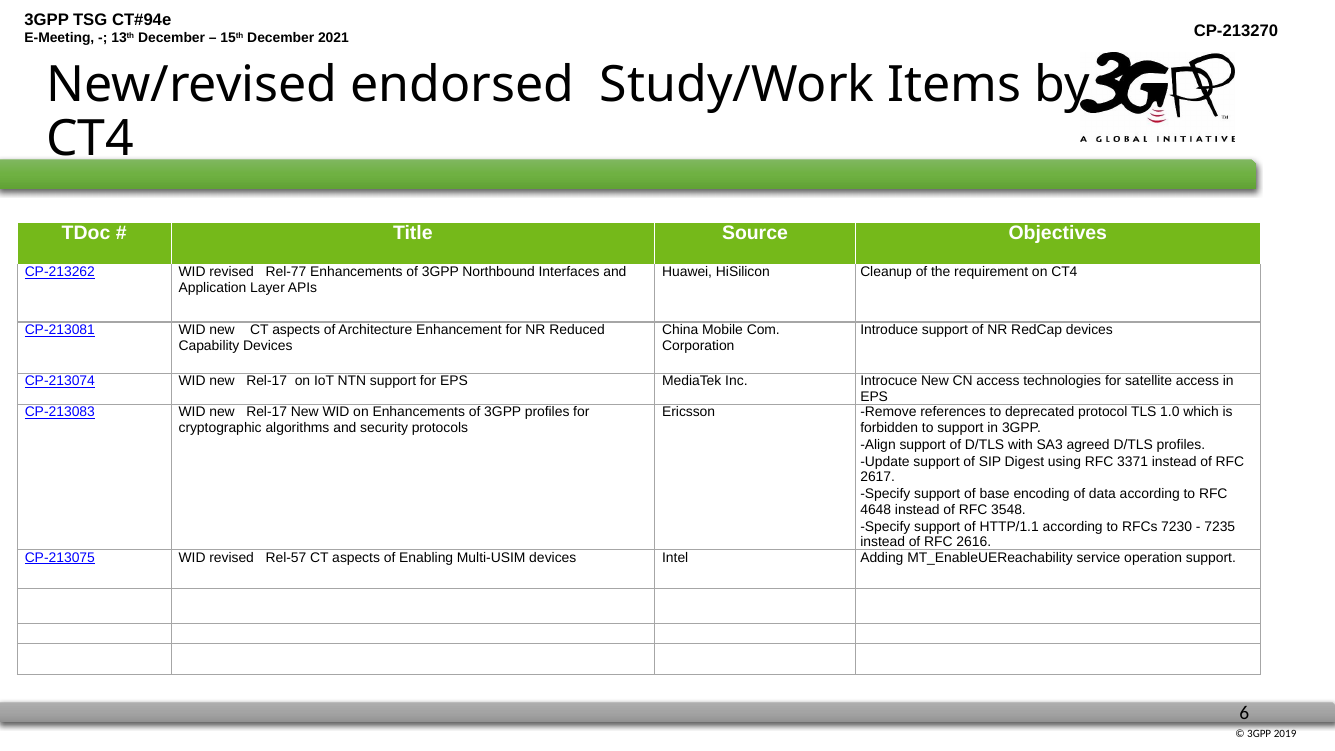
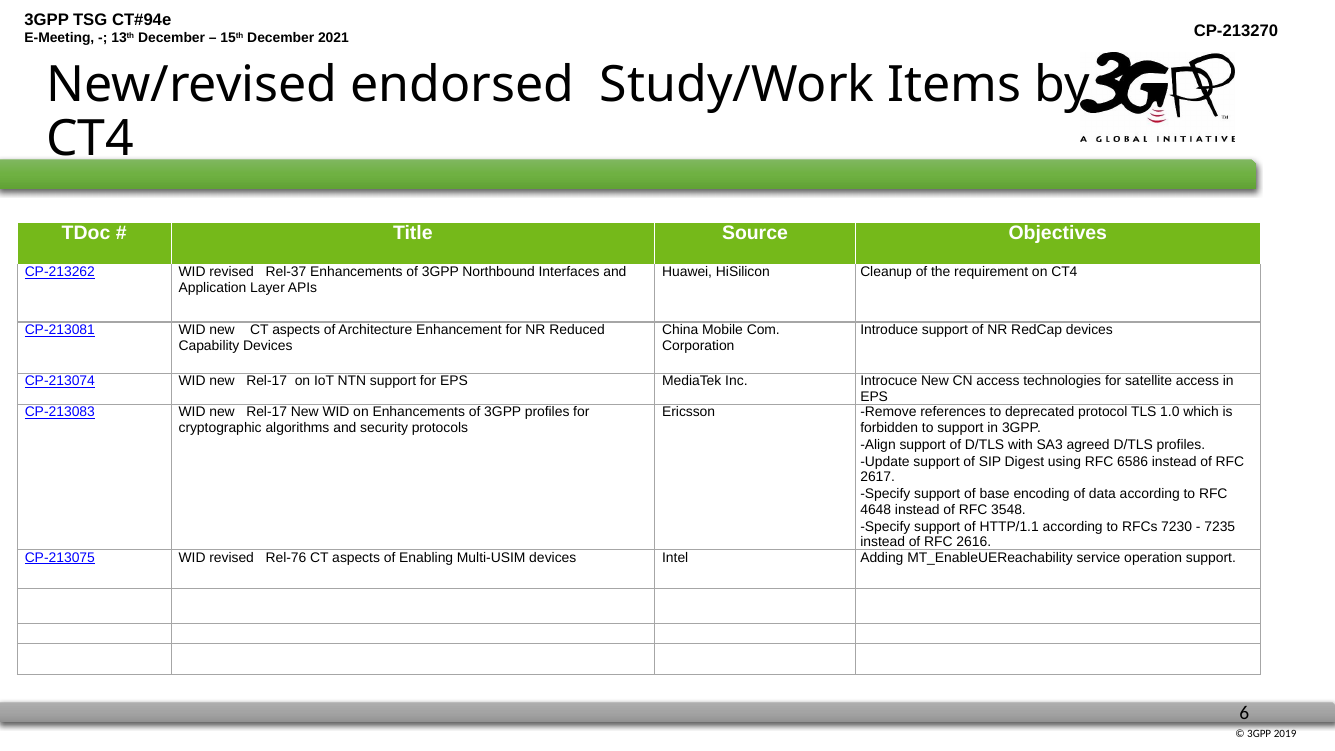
Rel-77: Rel-77 -> Rel-37
3371: 3371 -> 6586
Rel-57: Rel-57 -> Rel-76
